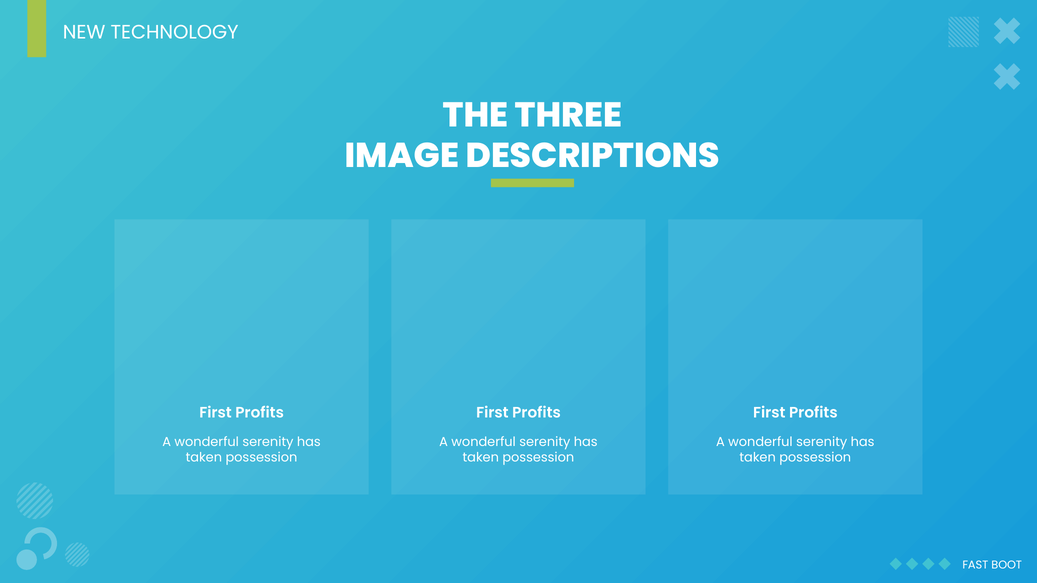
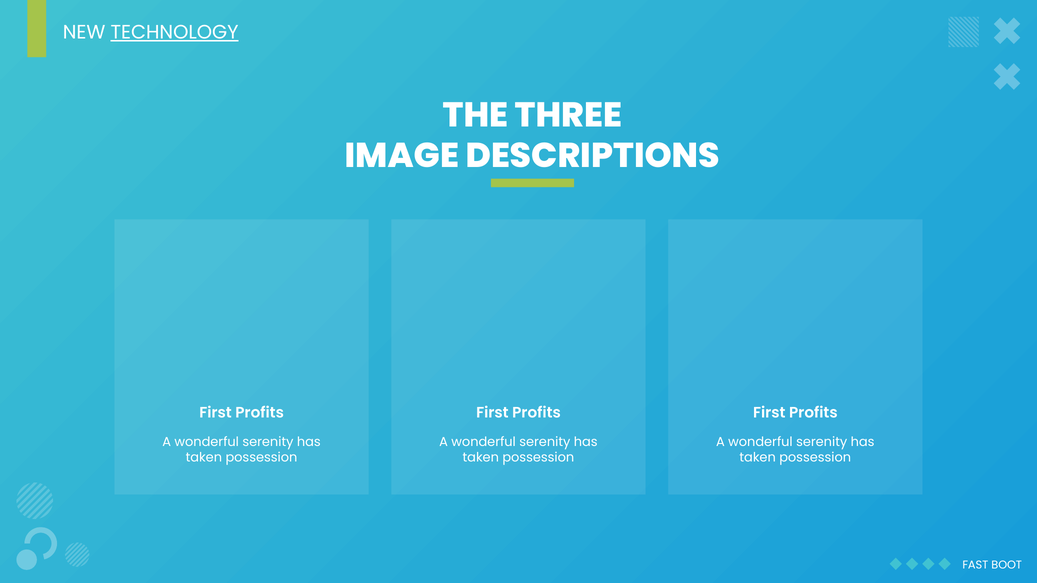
TECHNOLOGY underline: none -> present
